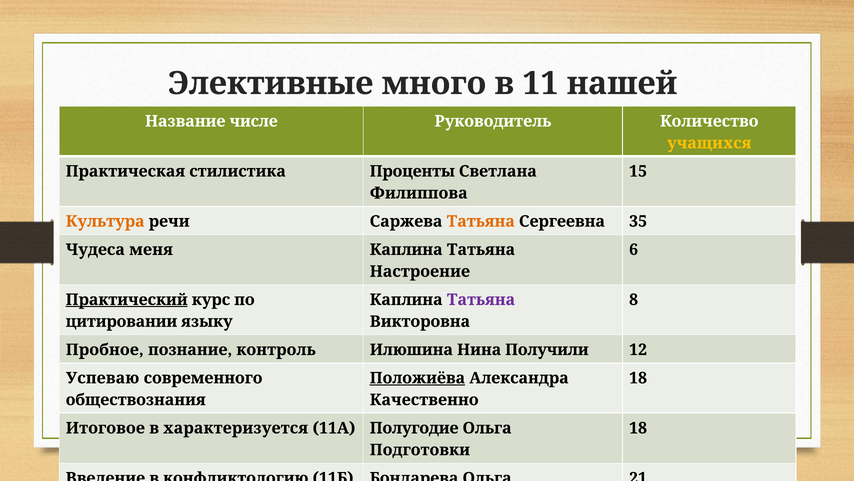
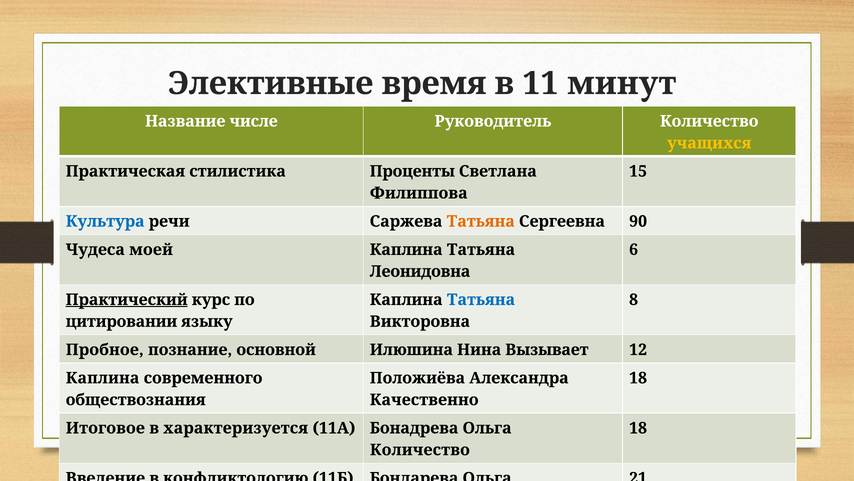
много: много -> время
нашей: нашей -> минут
Культура colour: orange -> blue
35: 35 -> 90
меня: меня -> моей
Настроение: Настроение -> Леонидовна
Татьяна at (481, 299) colour: purple -> blue
контроль: контроль -> основной
Получили: Получили -> Вызывает
Успеваю at (103, 378): Успеваю -> Каплина
Положиёва underline: present -> none
Полугодие: Полугодие -> Бонадрева
Подготовки at (420, 449): Подготовки -> Количество
